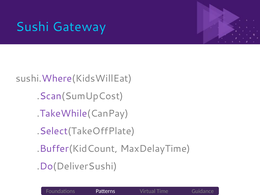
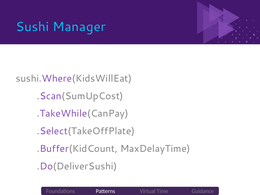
Gateway: Gateway -> Manager
